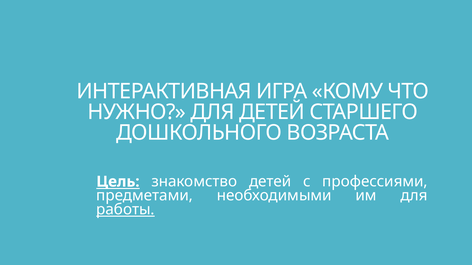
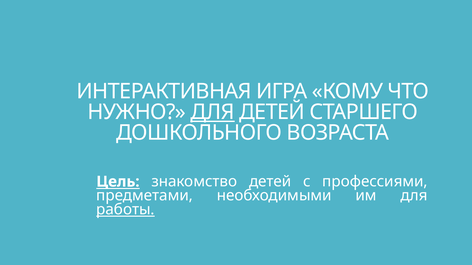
ДЛЯ at (213, 112) underline: none -> present
